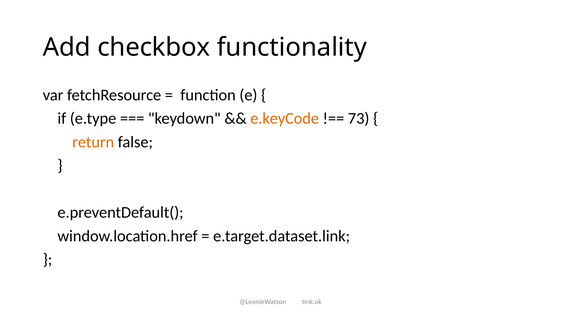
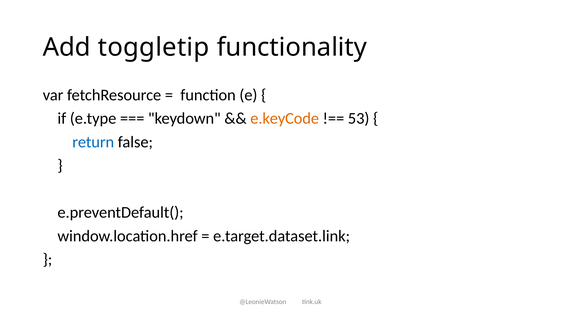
checkbox: checkbox -> toggletip
73: 73 -> 53
return colour: orange -> blue
